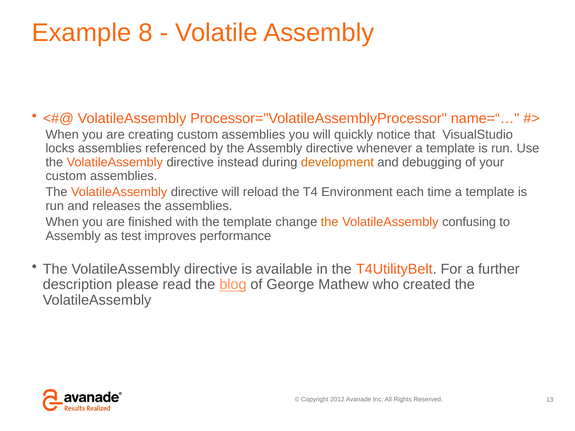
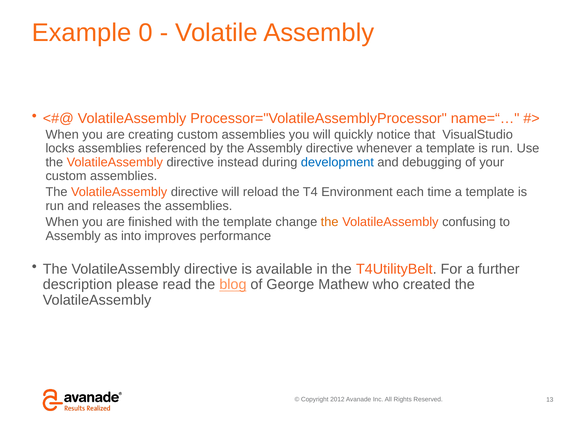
8: 8 -> 0
development colour: orange -> blue
test: test -> into
